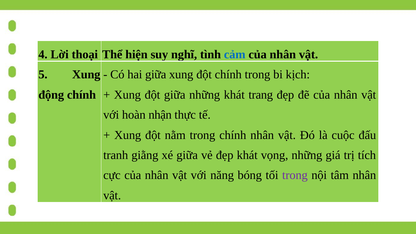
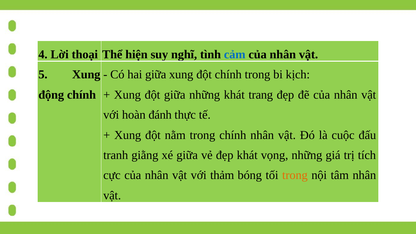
nhận: nhận -> đánh
năng: năng -> thảm
trong at (295, 175) colour: purple -> orange
